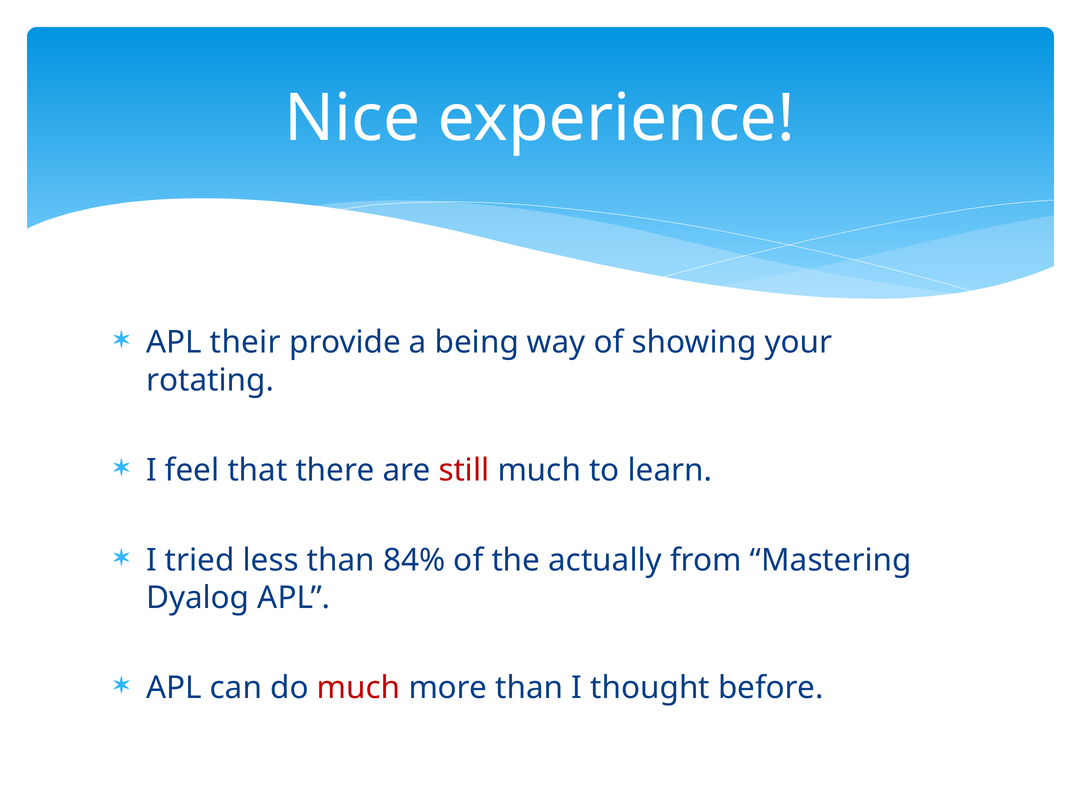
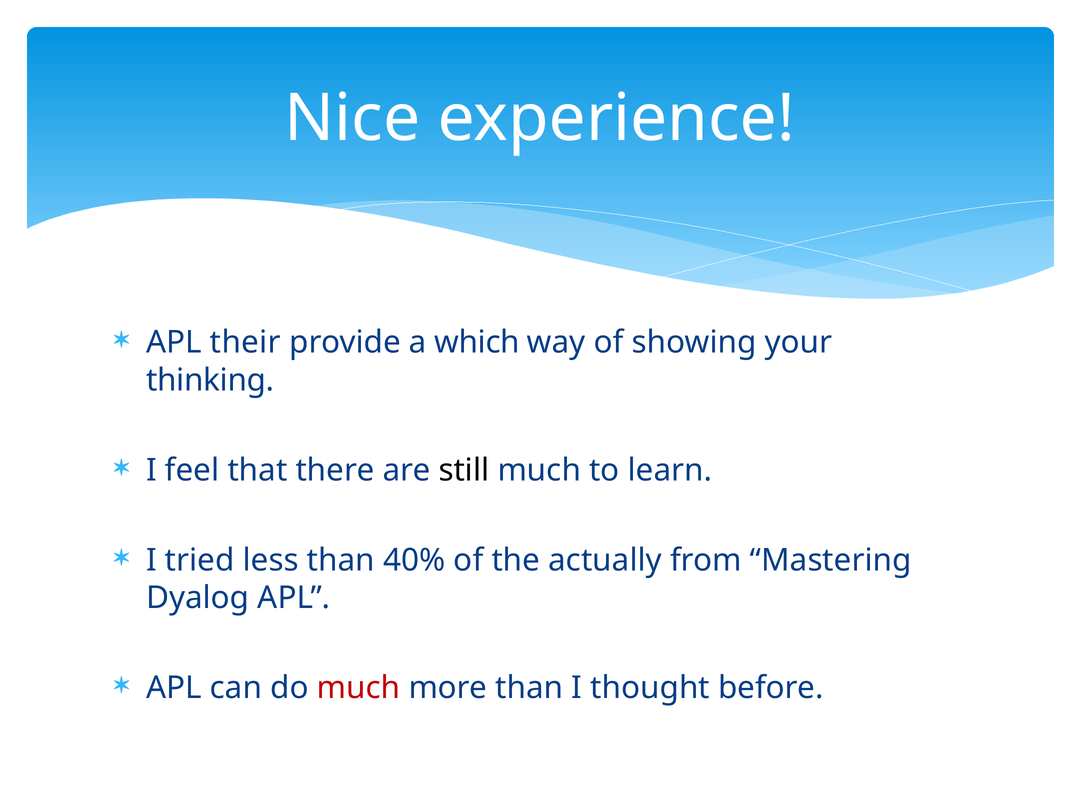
being: being -> which
rotating: rotating -> thinking
still colour: red -> black
84%: 84% -> 40%
